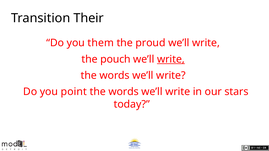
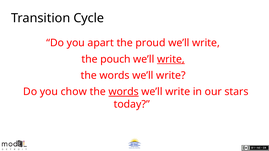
Their: Their -> Cycle
them: them -> apart
point: point -> chow
words at (124, 92) underline: none -> present
